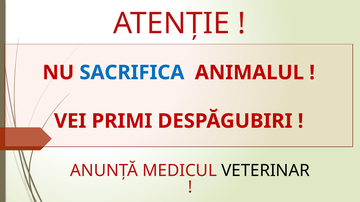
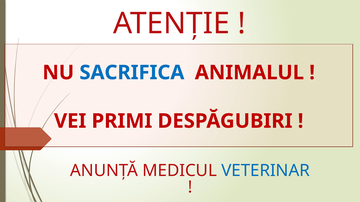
VETERINAR colour: black -> blue
